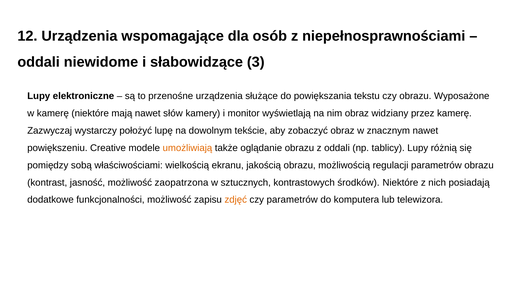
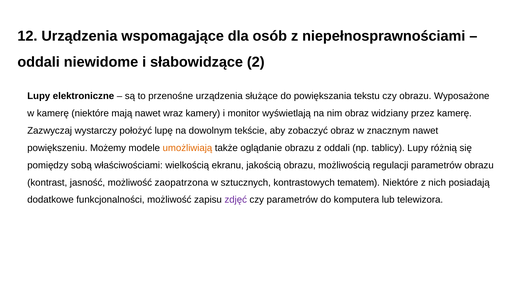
3: 3 -> 2
słów: słów -> wraz
Creative: Creative -> Możemy
środków: środków -> tematem
zdjęć colour: orange -> purple
